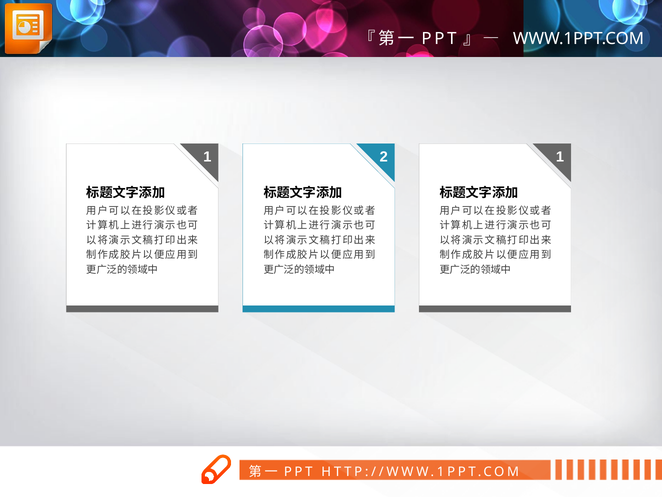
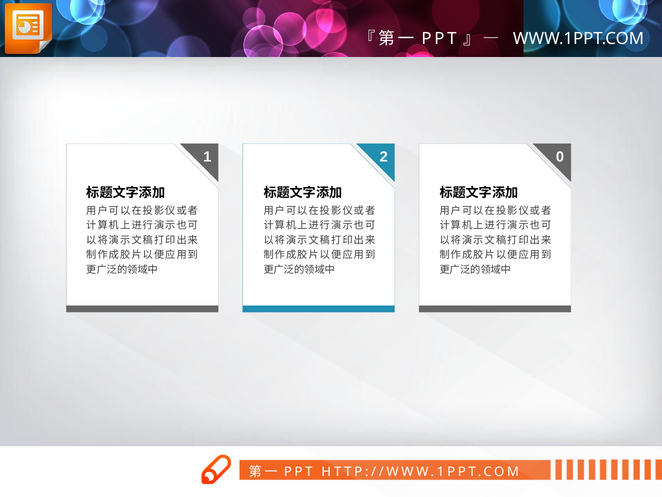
1 1: 1 -> 0
